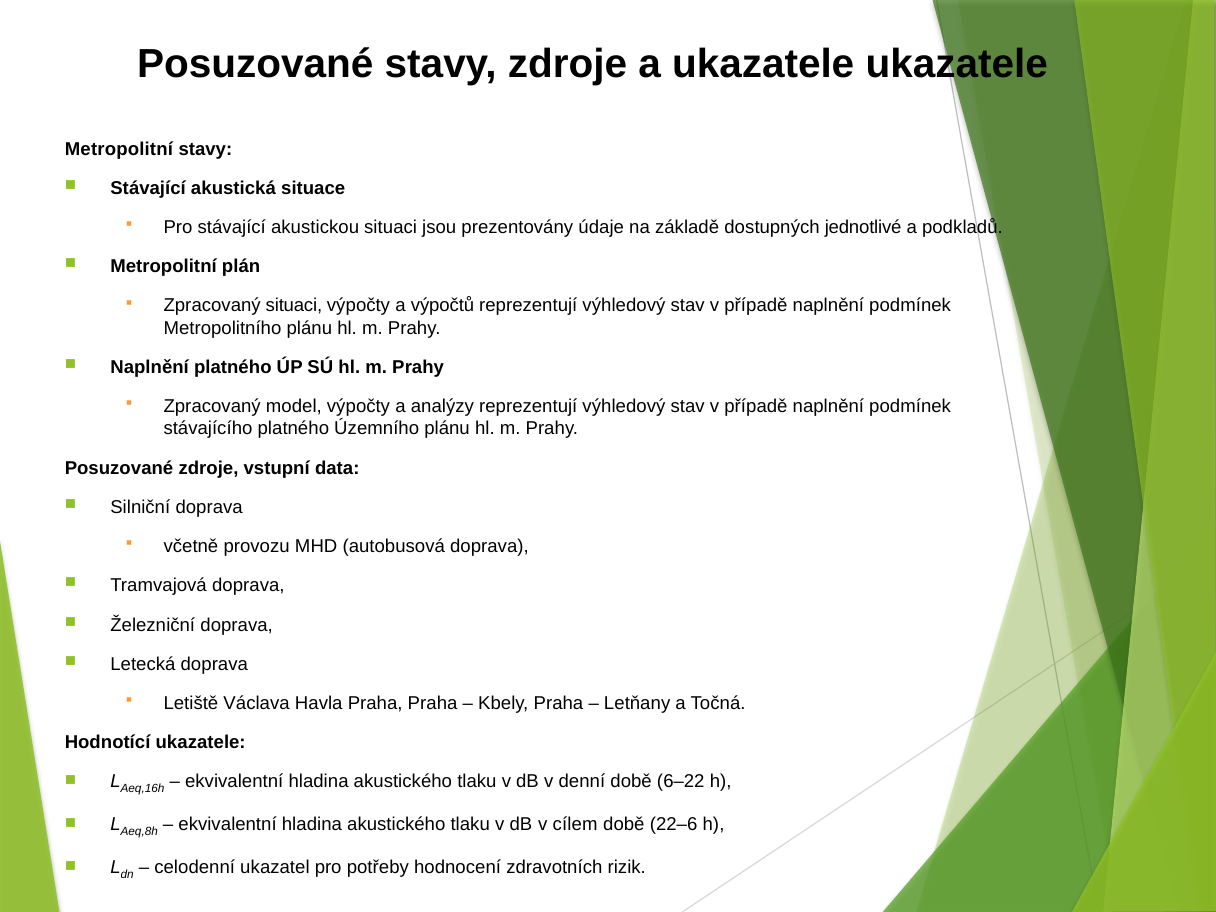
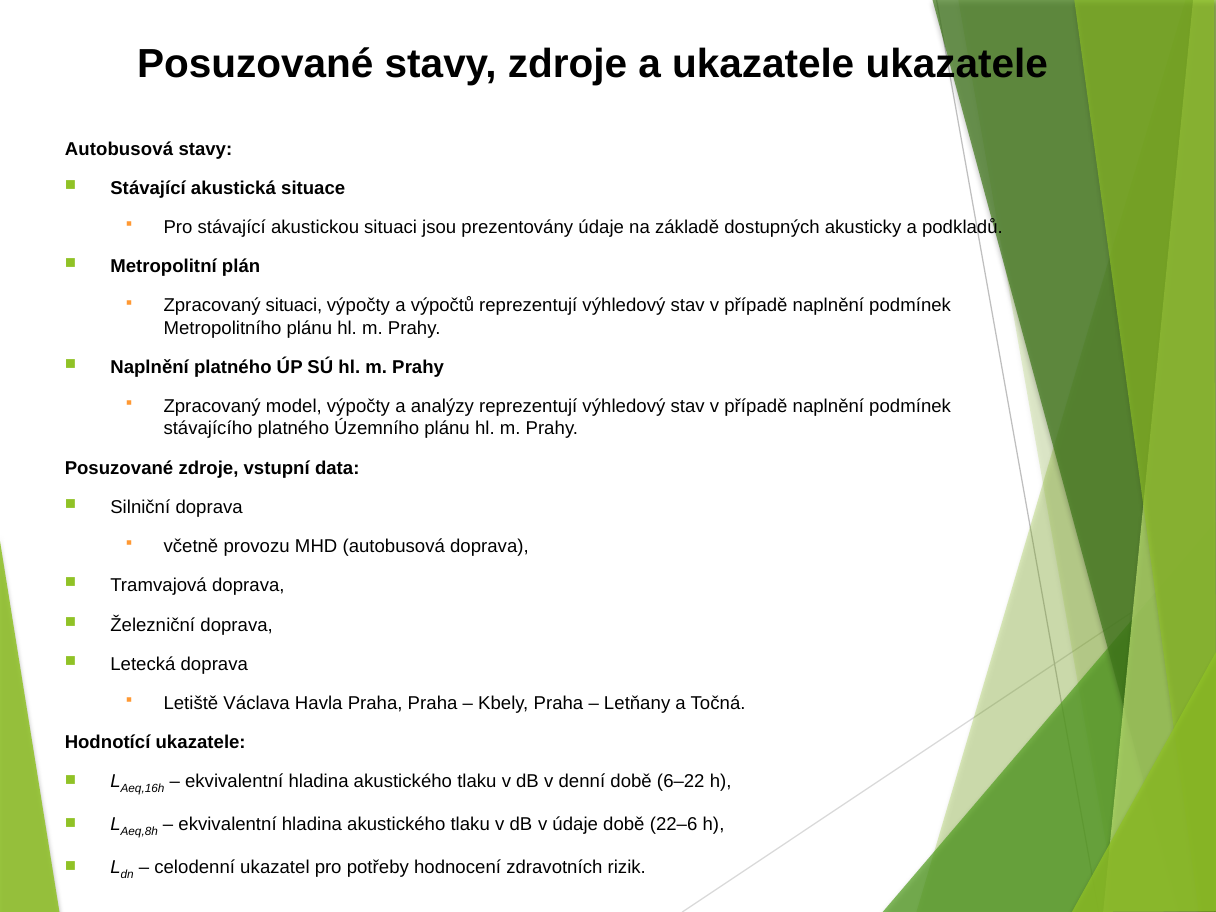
Metropolitní at (119, 149): Metropolitní -> Autobusová
jednotlivé: jednotlivé -> akusticky
v cílem: cílem -> údaje
